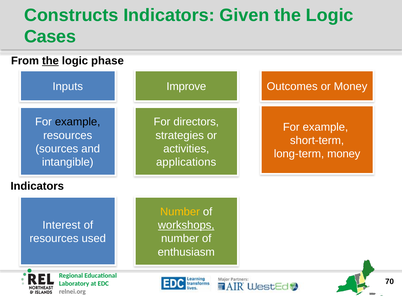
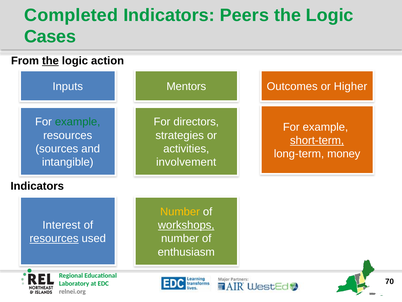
Constructs: Constructs -> Completed
Given: Given -> Peers
phase: phase -> action
Improve: Improve -> Mentors
or Money: Money -> Higher
example at (78, 122) colour: black -> green
short-term underline: none -> present
applications: applications -> involvement
resources at (54, 238) underline: none -> present
